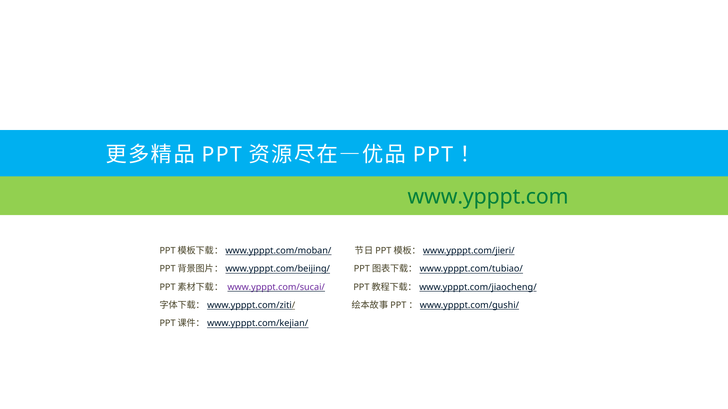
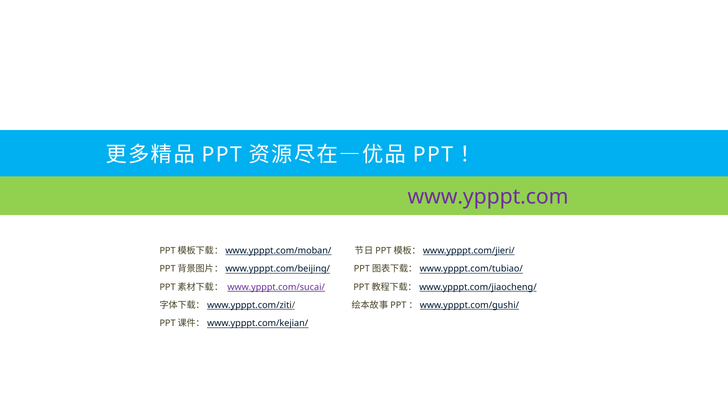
www.ypppt.com colour: green -> purple
